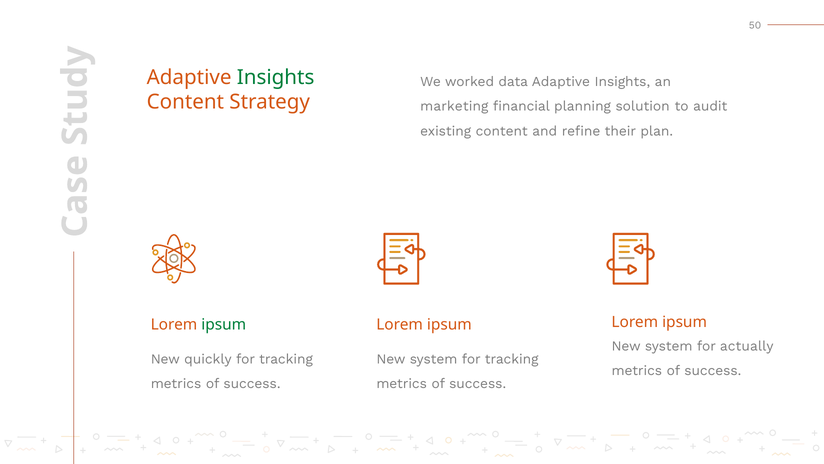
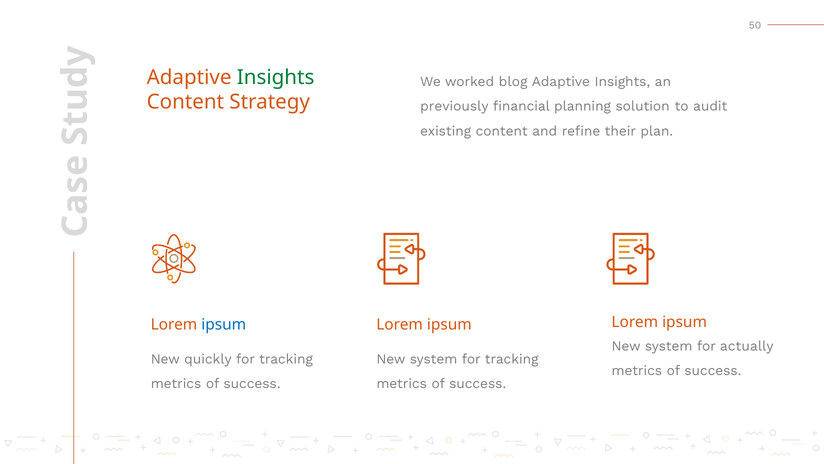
data: data -> blog
marketing: marketing -> previously
ipsum at (224, 324) colour: green -> blue
